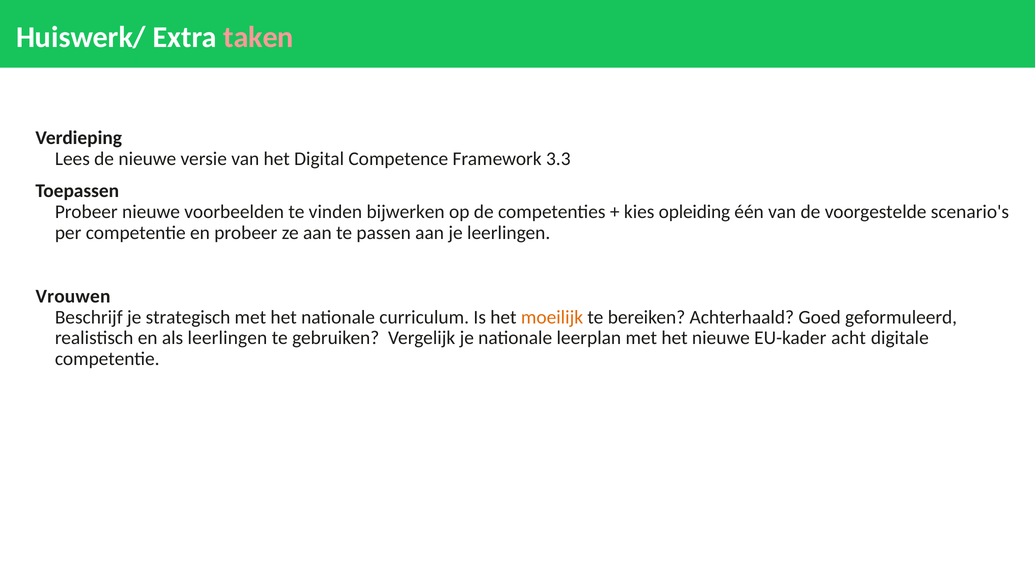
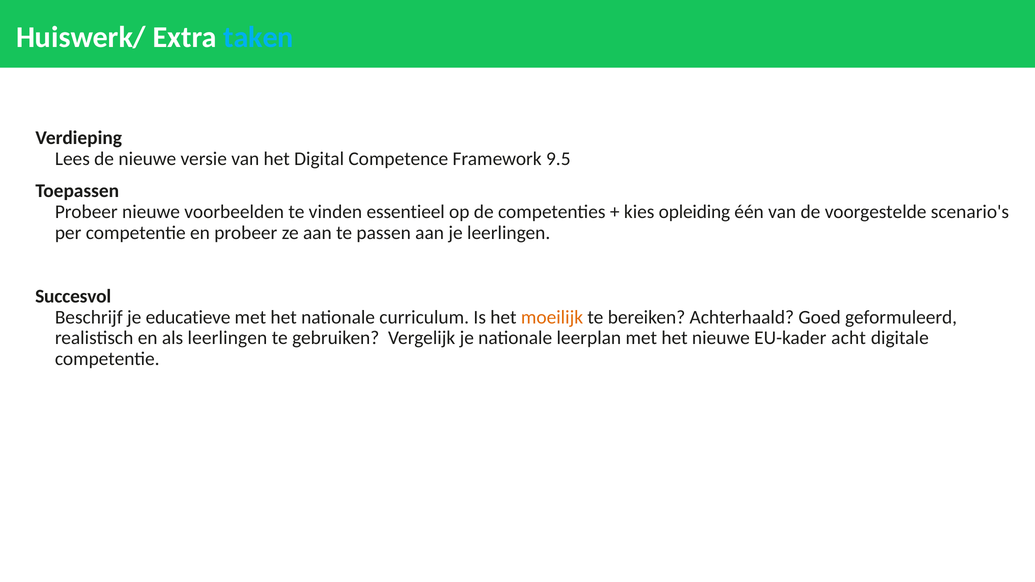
taken colour: pink -> light blue
3.3: 3.3 -> 9.5
bijwerken: bijwerken -> essentieel
Vrouwen: Vrouwen -> Succesvol
strategisch: strategisch -> educatieve
